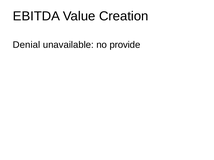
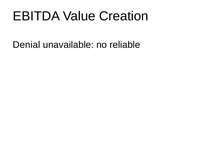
provide: provide -> reliable
